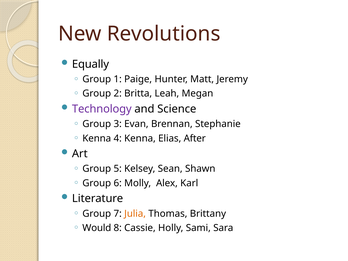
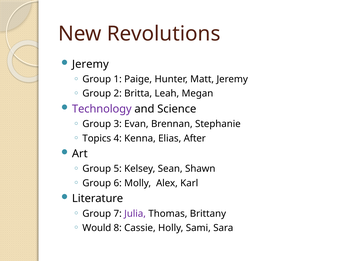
Equally at (90, 64): Equally -> Jeremy
Kenna at (97, 138): Kenna -> Topics
Julia colour: orange -> purple
